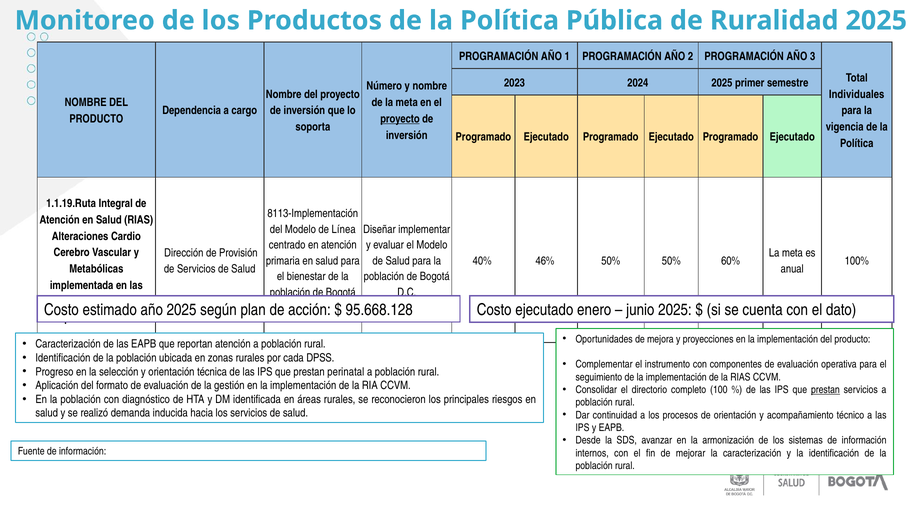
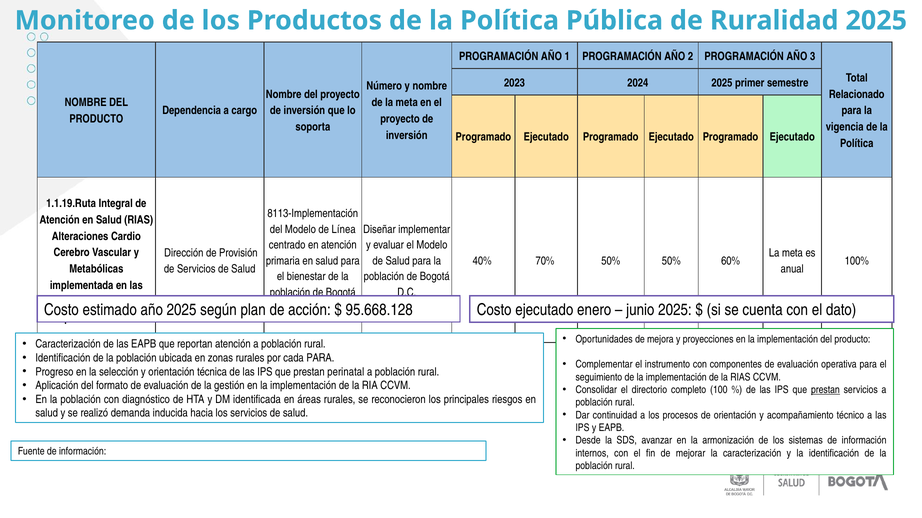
Individuales: Individuales -> Relacionado
proyecto at (400, 119) underline: present -> none
46%: 46% -> 70%
cada DPSS: DPSS -> PARA
